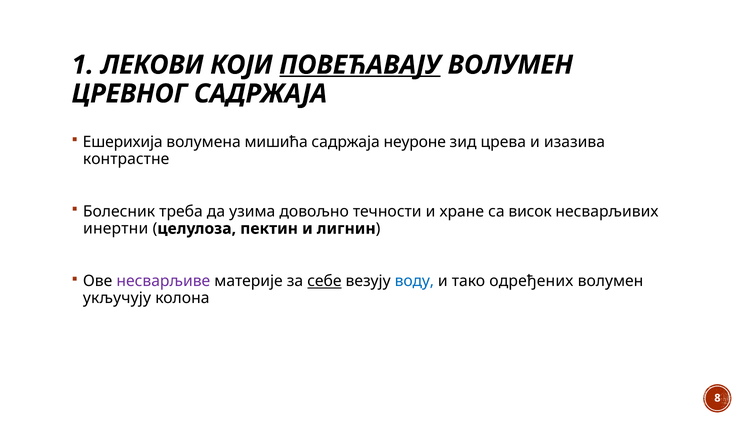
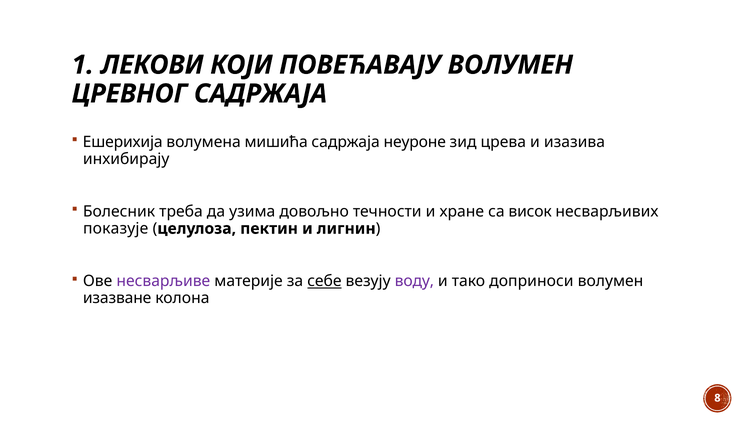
ПОВЕЋАВАЈУ underline: present -> none
контрастне: контрастне -> инхибирају
инертни: инертни -> показује
воду colour: blue -> purple
одређених: одређених -> доприноси
укључују: укључују -> изазване
